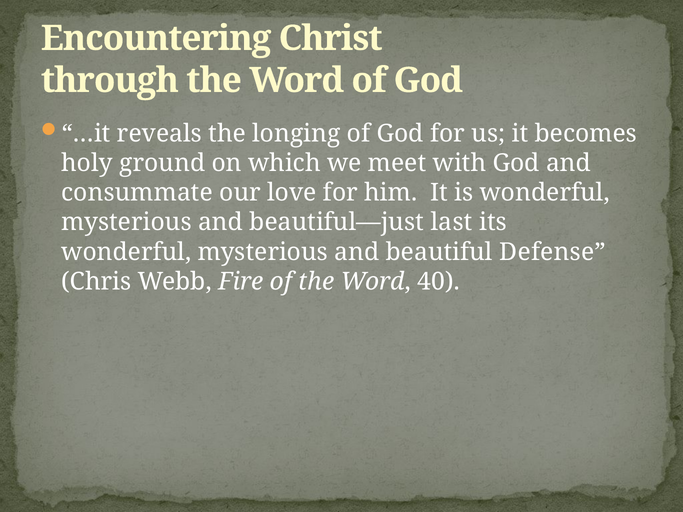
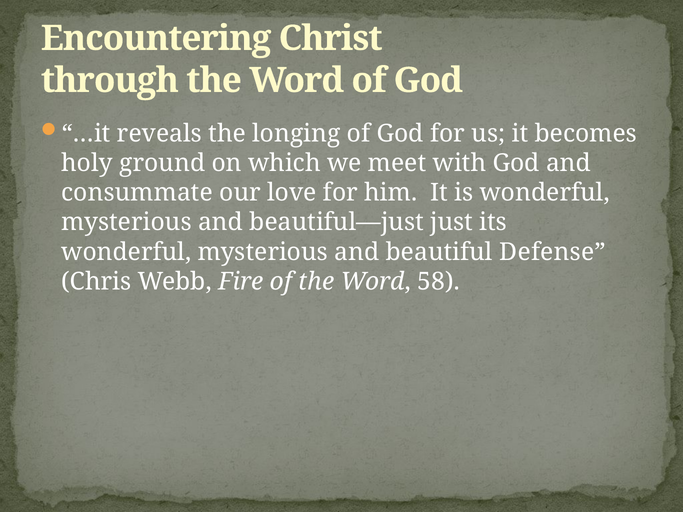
last: last -> just
40: 40 -> 58
